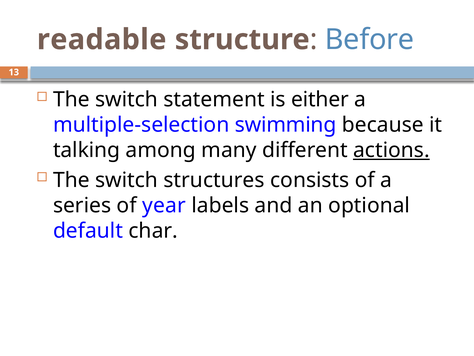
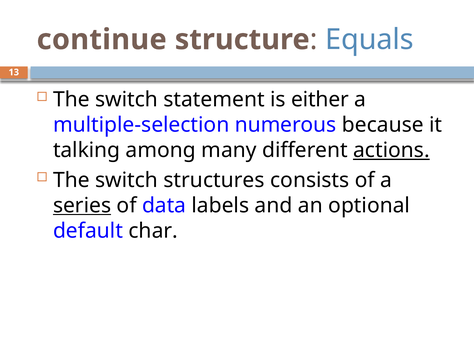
readable: readable -> continue
Before: Before -> Equals
swimming: swimming -> numerous
series underline: none -> present
year: year -> data
